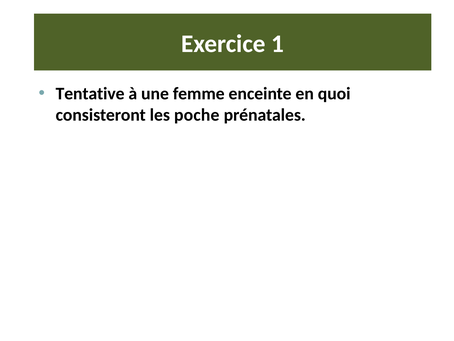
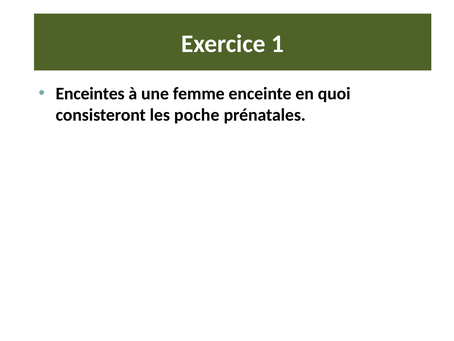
Tentative: Tentative -> Enceintes
